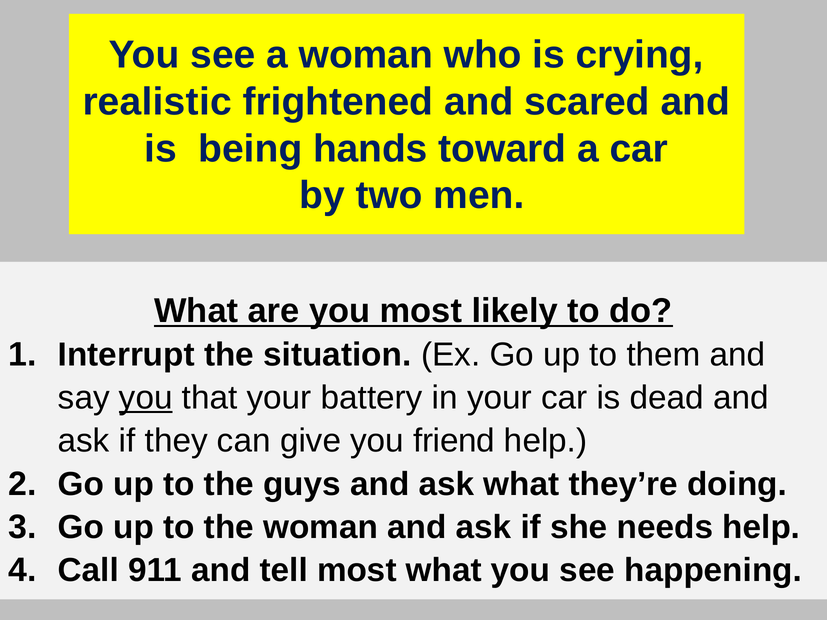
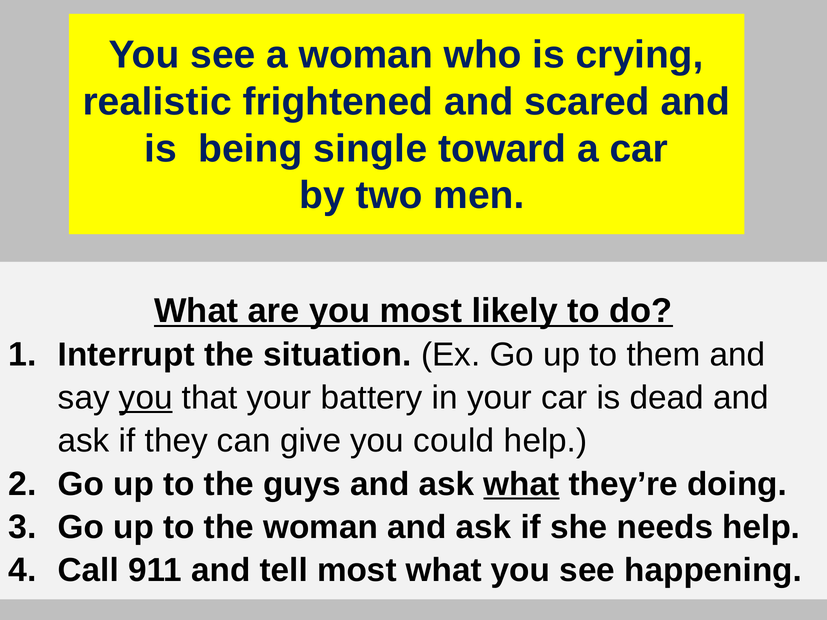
hands: hands -> single
friend: friend -> could
what at (521, 484) underline: none -> present
